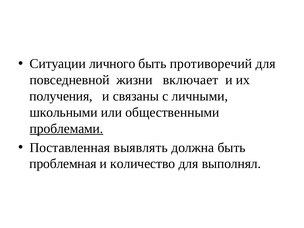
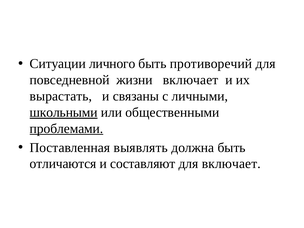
получения: получения -> вырастать
школьными underline: none -> present
проблемная: проблемная -> отличаются
количество: количество -> составляют
для выполнял: выполнял -> включает
